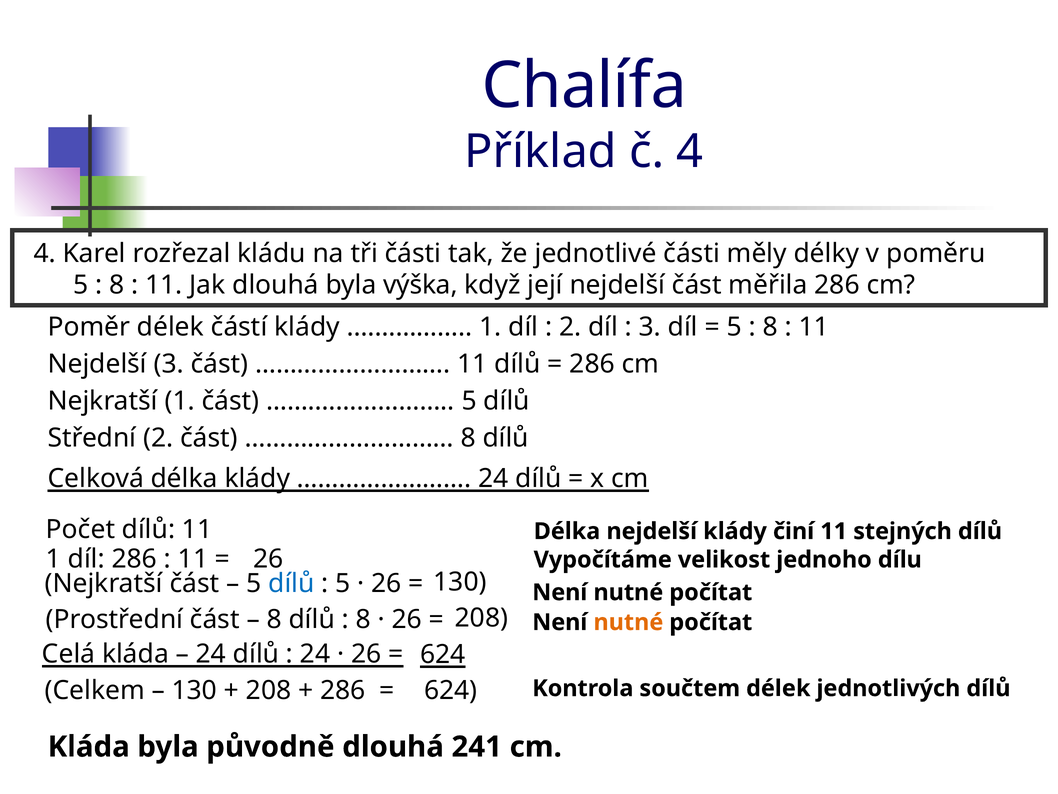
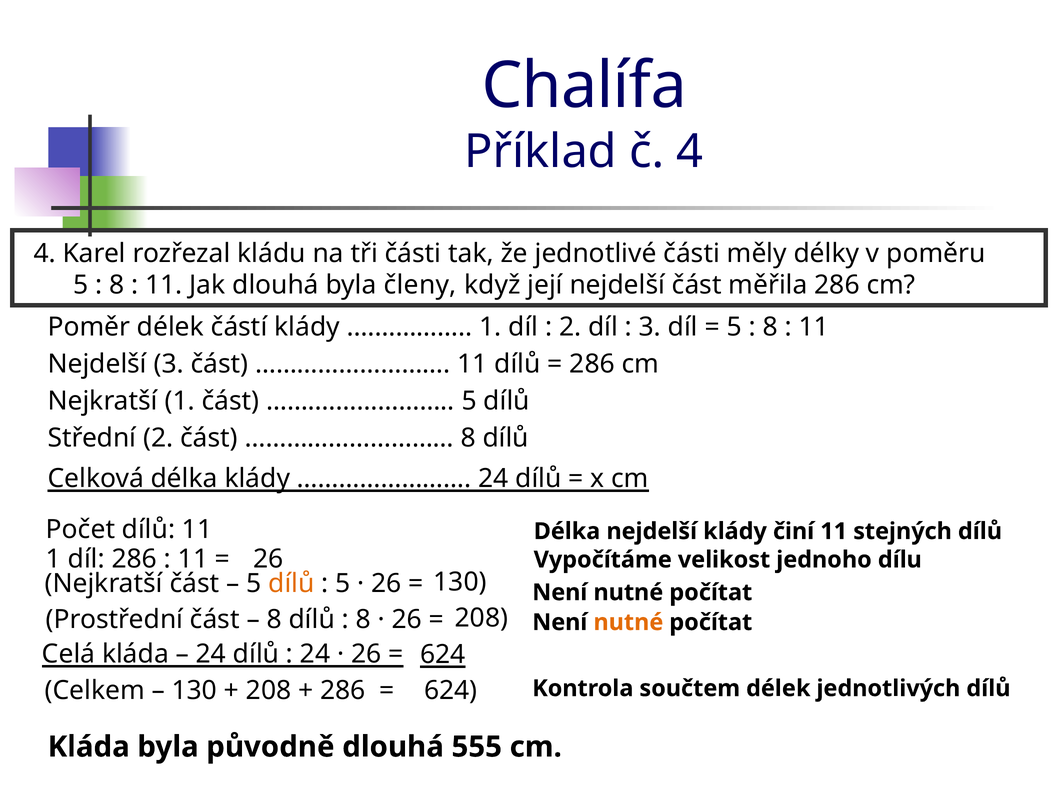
výška: výška -> členy
dílů at (291, 583) colour: blue -> orange
241: 241 -> 555
